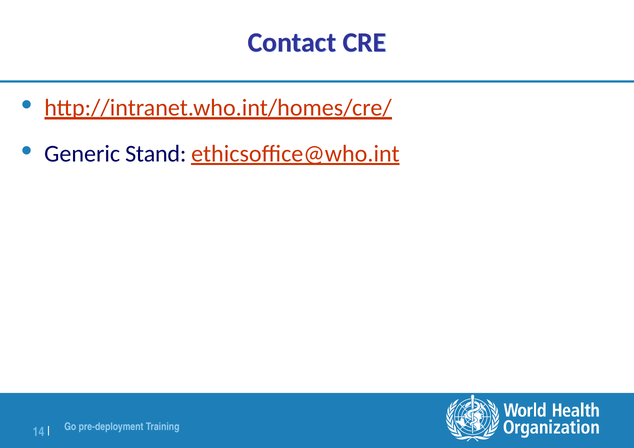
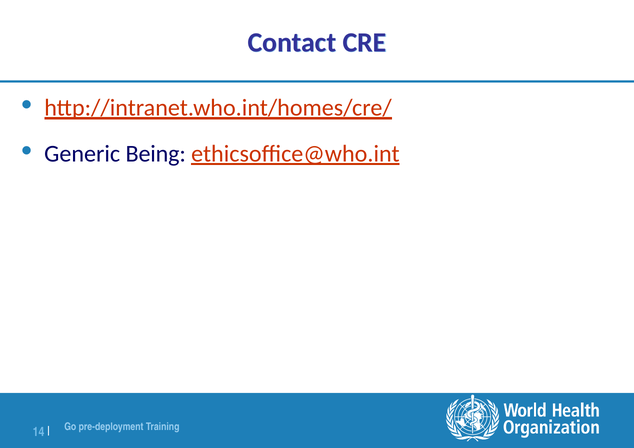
Stand: Stand -> Being
